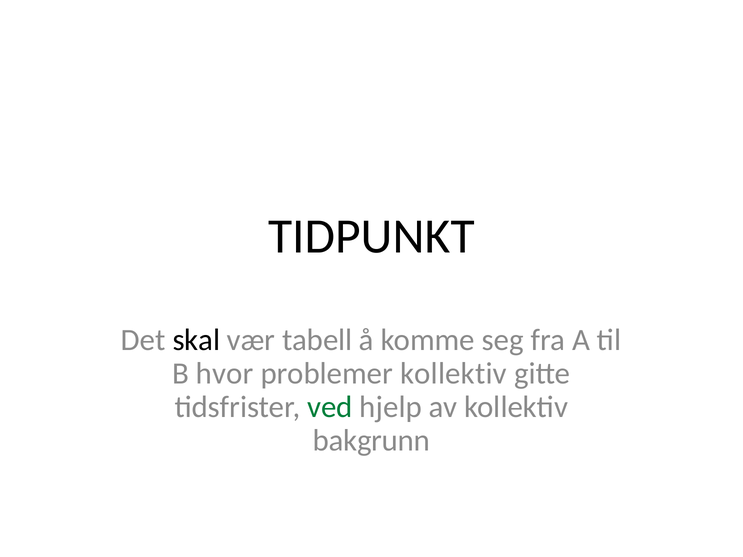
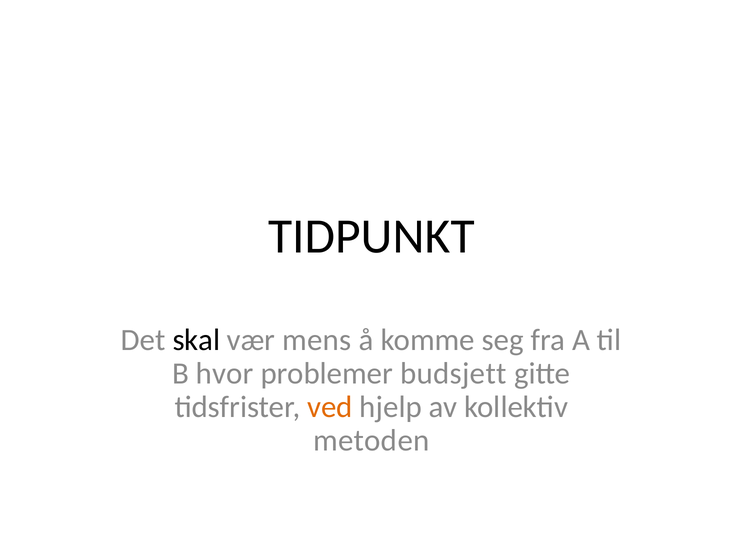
tabell: tabell -> mens
problemer kollektiv: kollektiv -> budsjett
ved colour: green -> orange
bakgrunn: bakgrunn -> metoden
